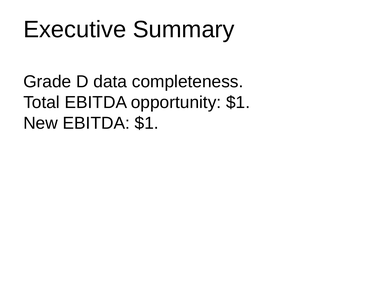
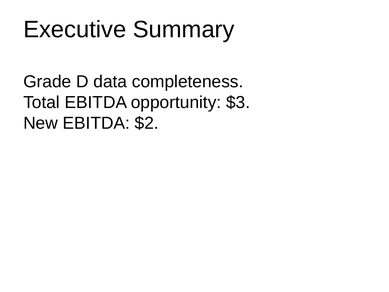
opportunity $1: $1 -> $3
EBITDA $1: $1 -> $2
